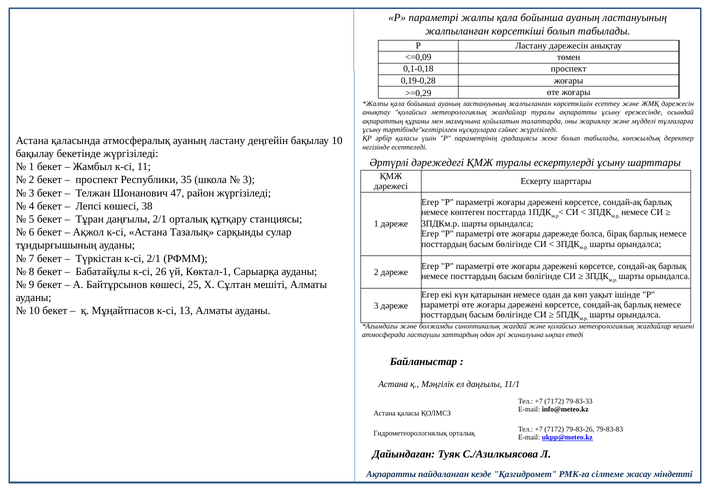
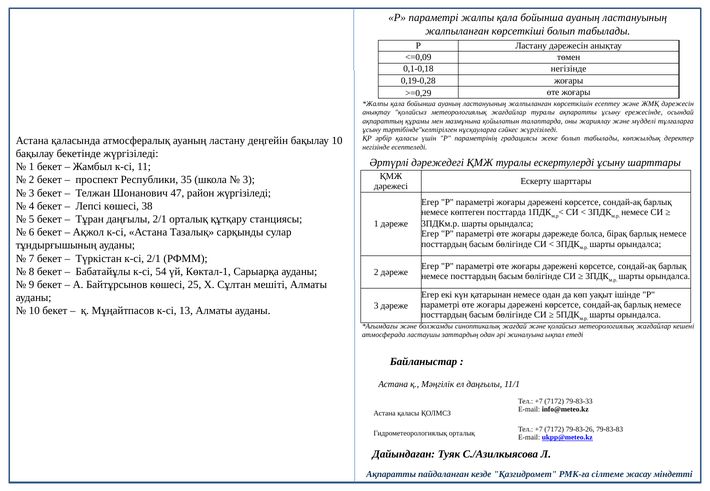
0,1-0,18 проспект: проспект -> негізінде
26: 26 -> 54
